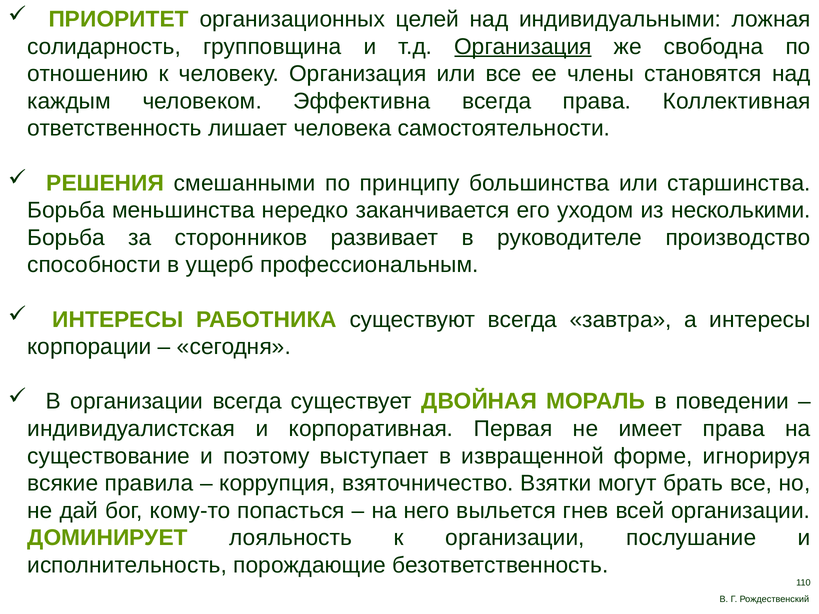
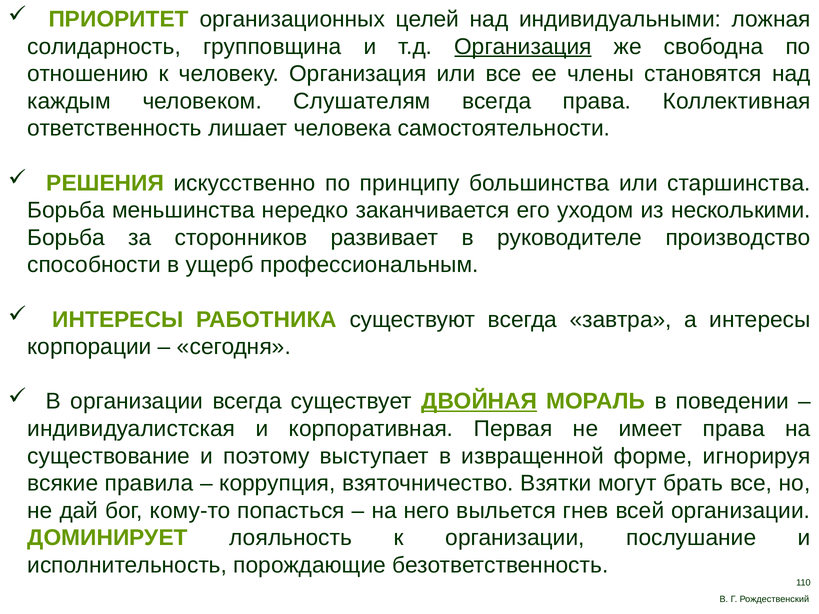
Эффективна: Эффективна -> Слушателям
смешанными: смешанными -> искусственно
ДВОЙНАЯ underline: none -> present
